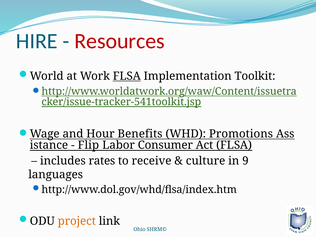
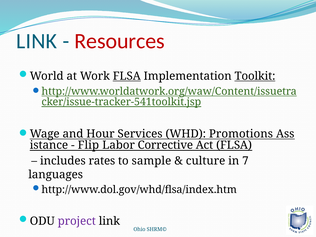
HIRE at (37, 41): HIRE -> LINK
Toolkit underline: none -> present
Benefits: Benefits -> Services
Consumer: Consumer -> Corrective
receive: receive -> sample
9: 9 -> 7
project colour: orange -> purple
